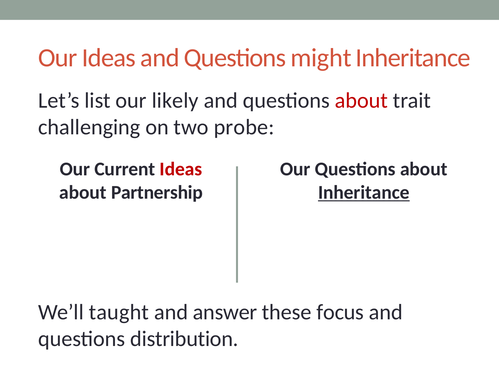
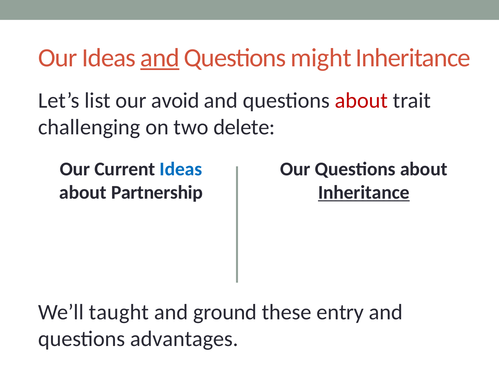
and at (160, 58) underline: none -> present
likely: likely -> avoid
probe: probe -> delete
Ideas at (181, 169) colour: red -> blue
answer: answer -> ground
focus: focus -> entry
distribution: distribution -> advantages
